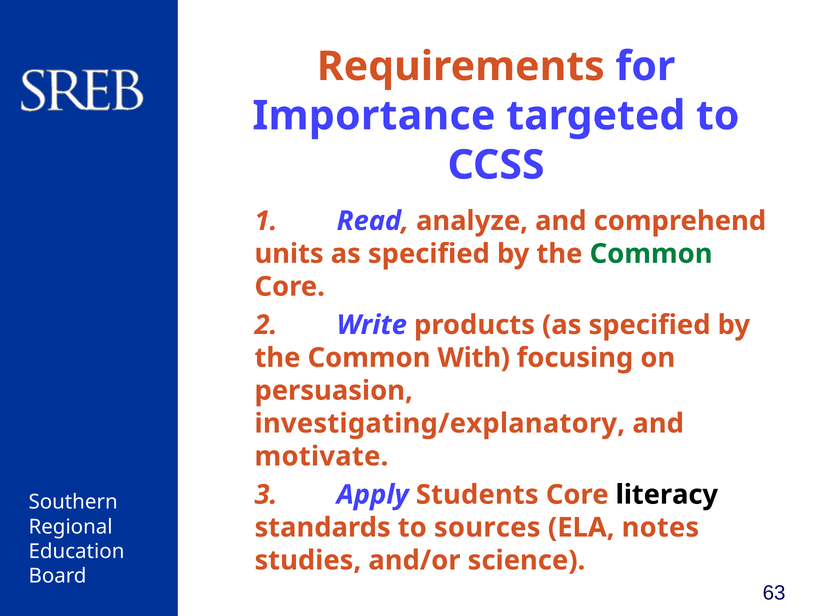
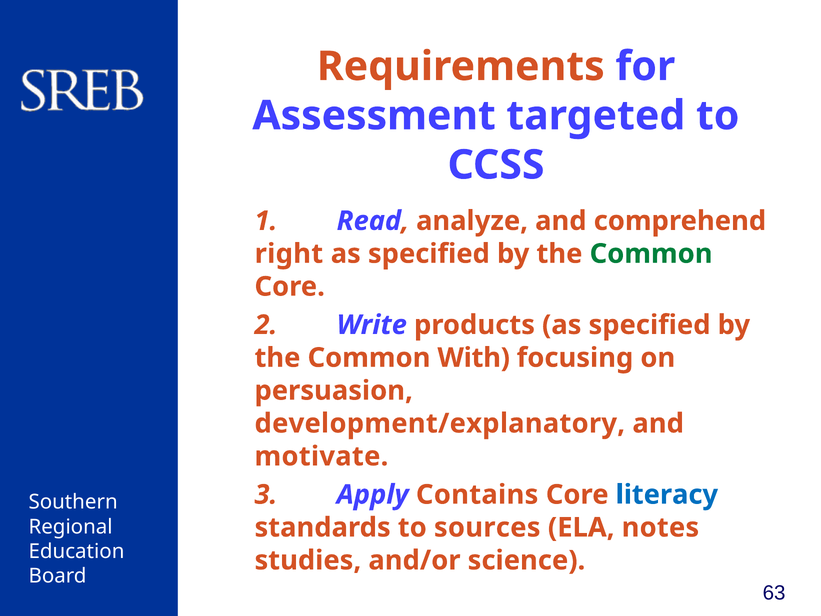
Importance: Importance -> Assessment
units: units -> right
investigating/explanatory: investigating/explanatory -> development/explanatory
Students: Students -> Contains
literacy colour: black -> blue
